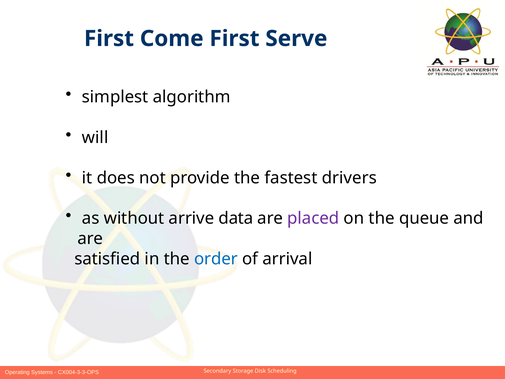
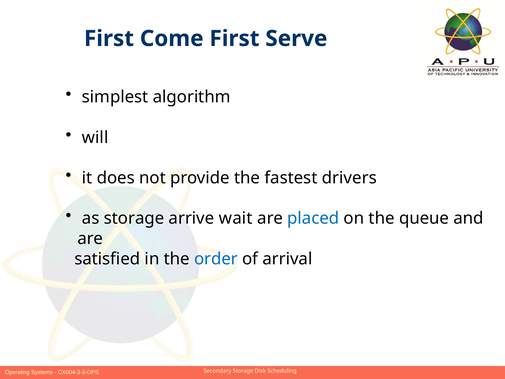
as without: without -> storage
data: data -> wait
placed colour: purple -> blue
